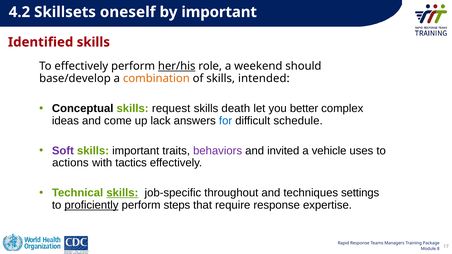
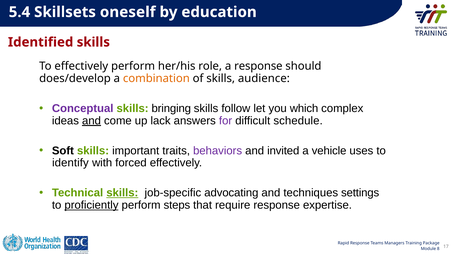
4.2: 4.2 -> 5.4
by important: important -> education
her/his underline: present -> none
a weekend: weekend -> response
base/develop: base/develop -> does/develop
intended: intended -> audience
Conceptual colour: black -> purple
request: request -> bringing
death: death -> follow
better: better -> which
and at (91, 121) underline: none -> present
for colour: blue -> purple
Soft colour: purple -> black
actions: actions -> identify
tactics: tactics -> forced
throughout: throughout -> advocating
